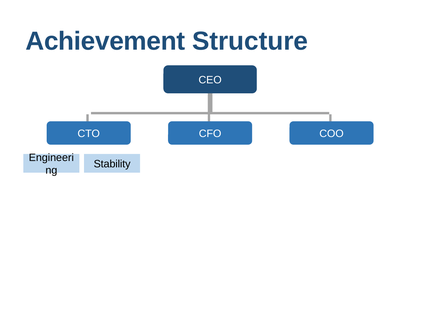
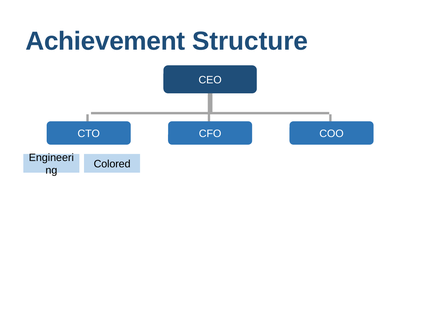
Stability: Stability -> Colored
